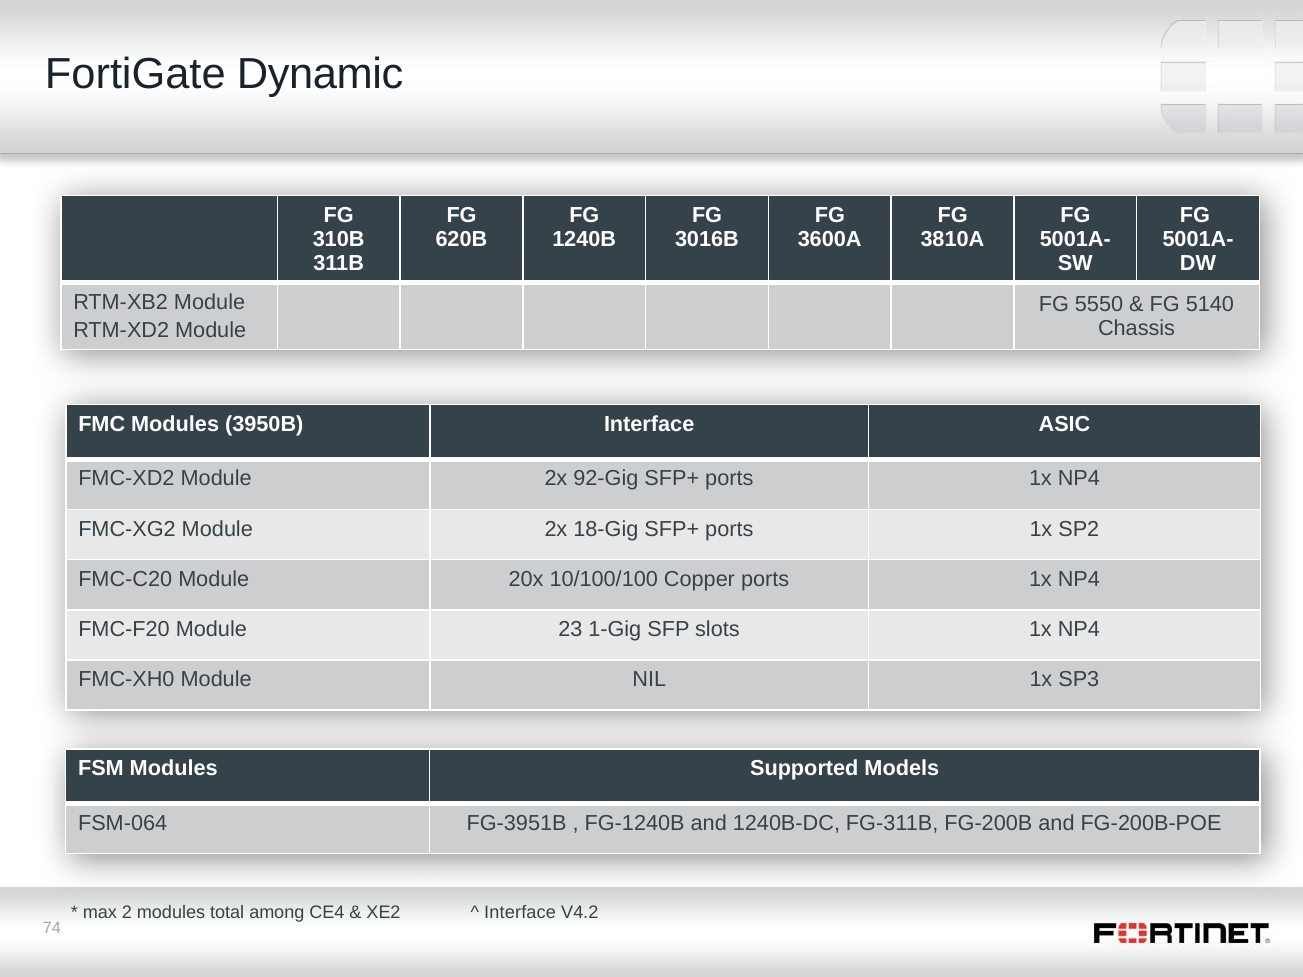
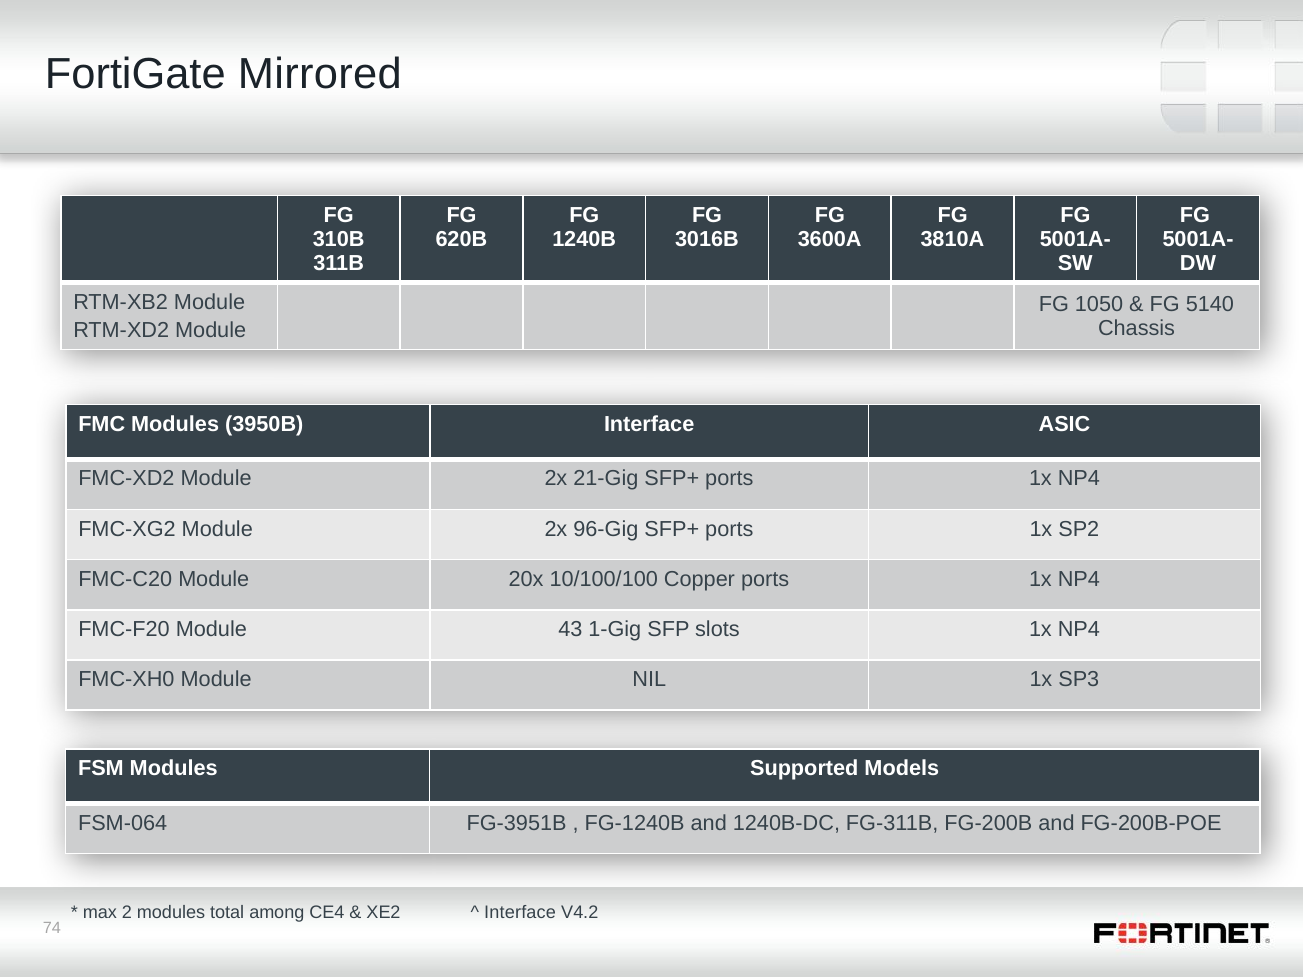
Dynamic: Dynamic -> Mirrored
5550: 5550 -> 1050
92-Gig: 92-Gig -> 21-Gig
18-Gig: 18-Gig -> 96-Gig
23: 23 -> 43
